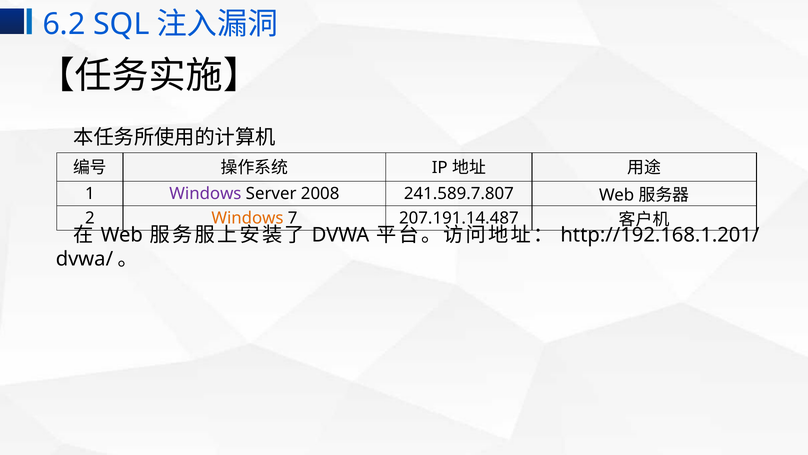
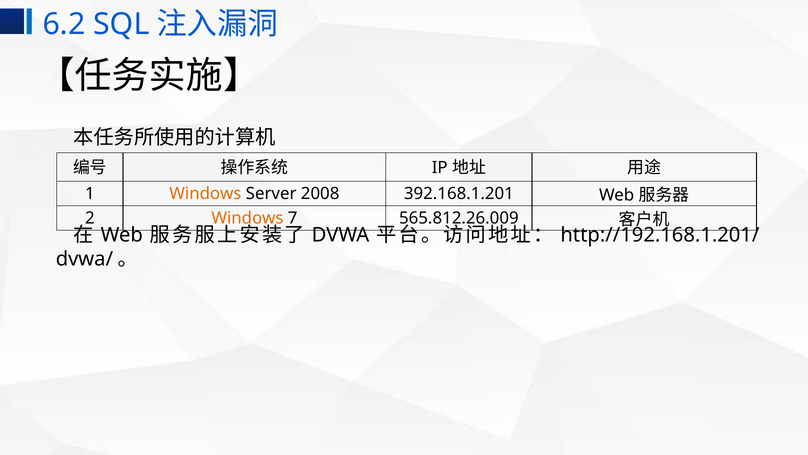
Windows at (205, 194) colour: purple -> orange
241.589.7.807: 241.589.7.807 -> 392.168.1.201
207.191.14.487: 207.191.14.487 -> 565.812.26.009
